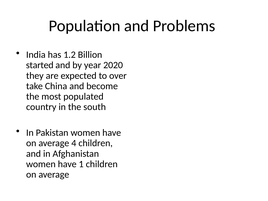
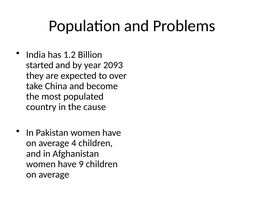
2020: 2020 -> 2093
south: south -> cause
1: 1 -> 9
